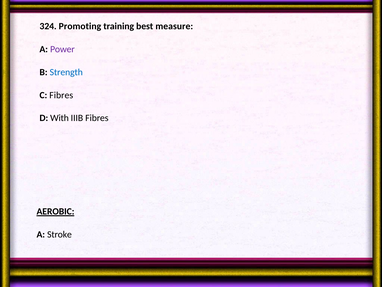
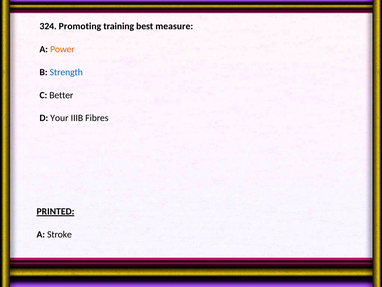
Power colour: purple -> orange
C Fibres: Fibres -> Better
With: With -> Your
AEROBIC: AEROBIC -> PRINTED
